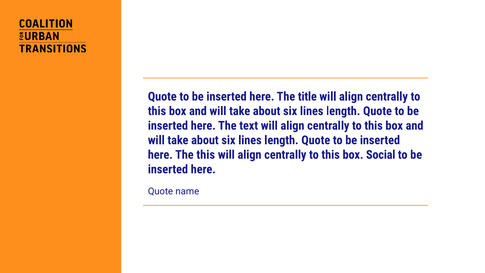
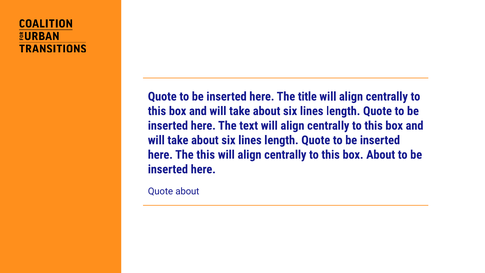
box Social: Social -> About
Quote name: name -> about
